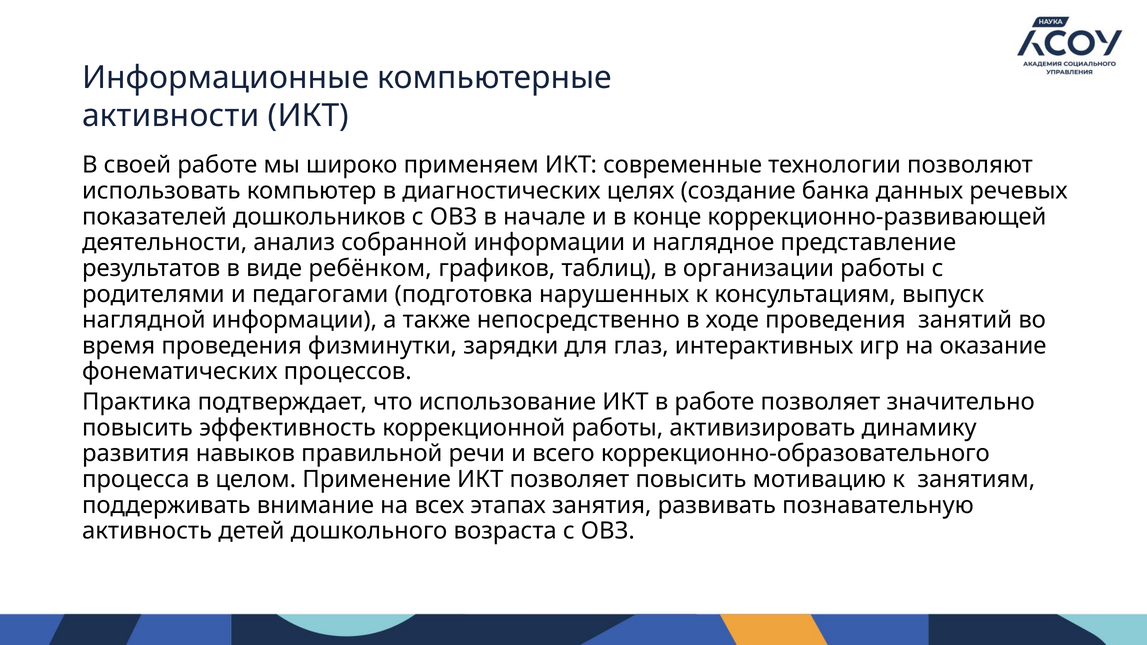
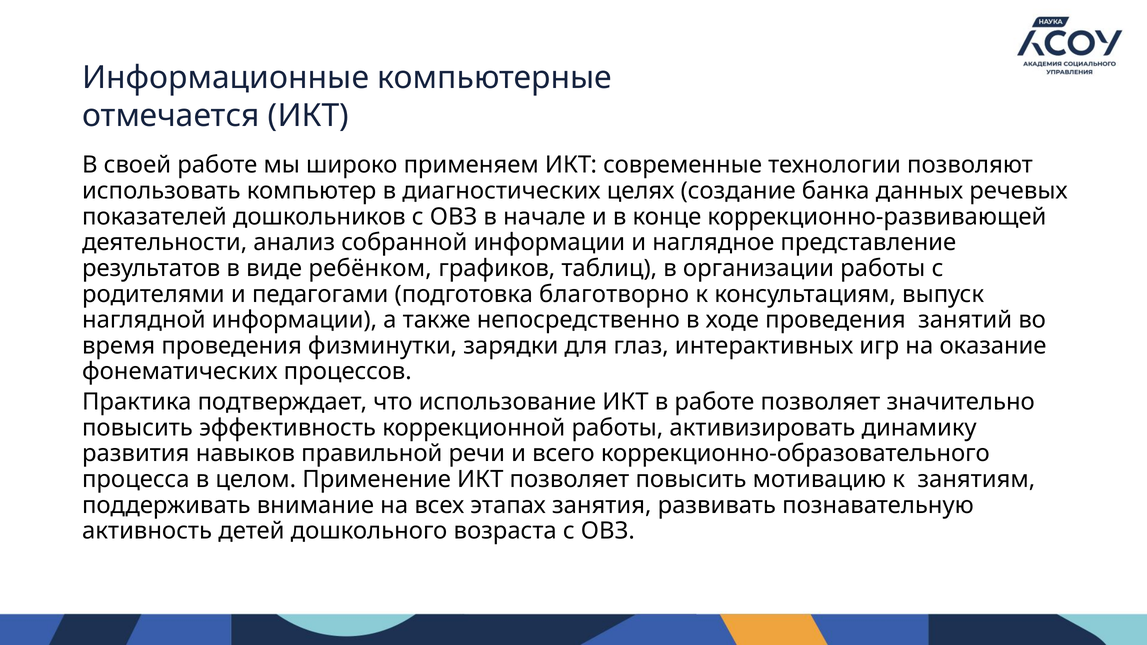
активности: активности -> отмечается
нарушенных: нарушенных -> благотворно
